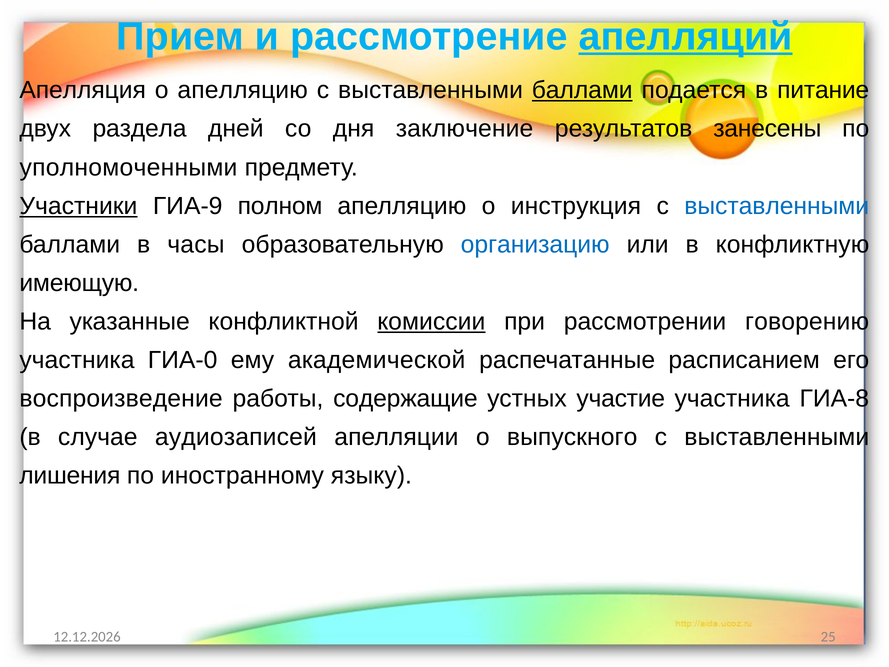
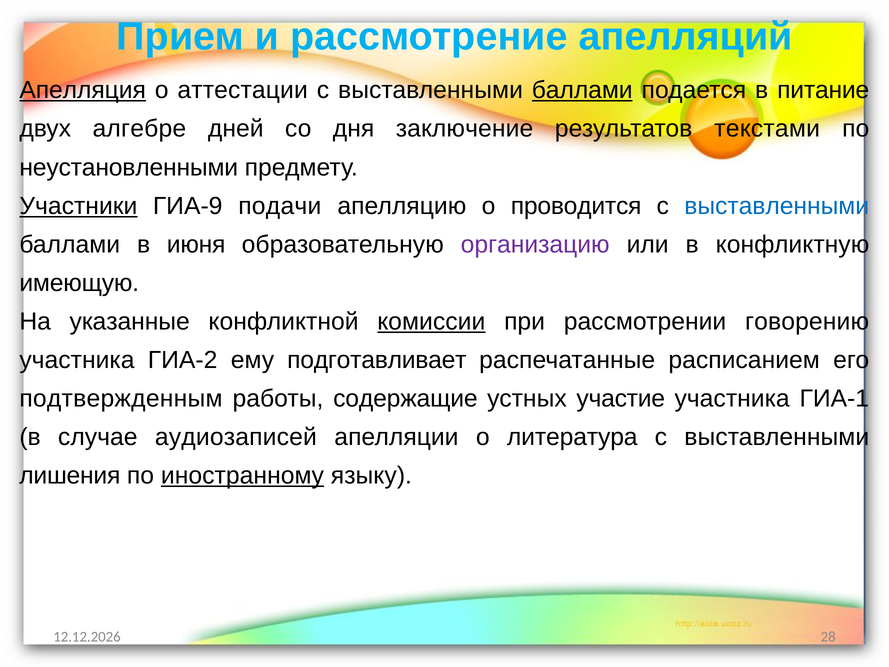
апелляций underline: present -> none
Апелляция underline: none -> present
о апелляцию: апелляцию -> аттестации
раздела: раздела -> алгебре
занесены: занесены -> текстами
уполномоченными: уполномоченными -> неустановленными
полном: полном -> подачи
инструкция: инструкция -> проводится
часы: часы -> июня
организацию colour: blue -> purple
ГИА-0: ГИА-0 -> ГИА-2
академической: академической -> подготавливает
воспроизведение: воспроизведение -> подтвержденным
ГИА-8: ГИА-8 -> ГИА-1
выпускного: выпускного -> литература
иностранному underline: none -> present
25: 25 -> 28
